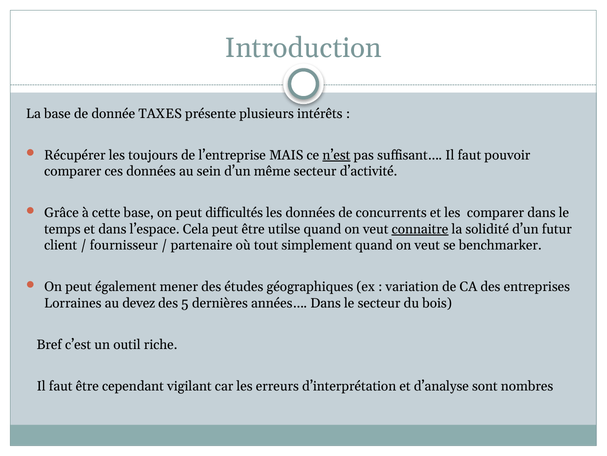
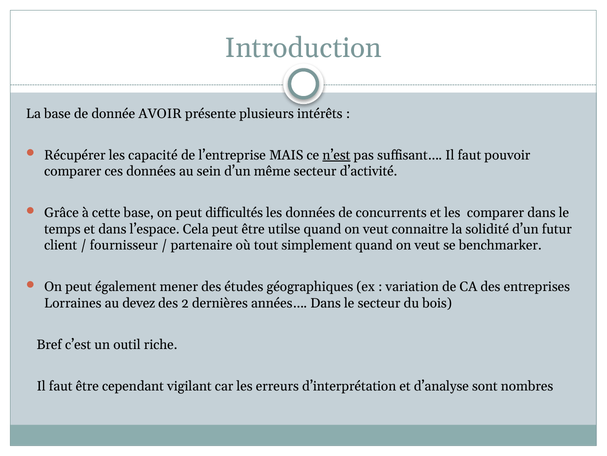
TAXES: TAXES -> AVOIR
toujours: toujours -> capacité
connaitre underline: present -> none
5: 5 -> 2
